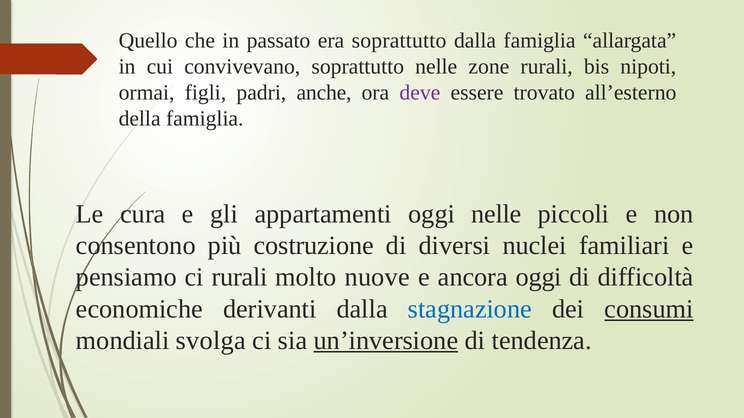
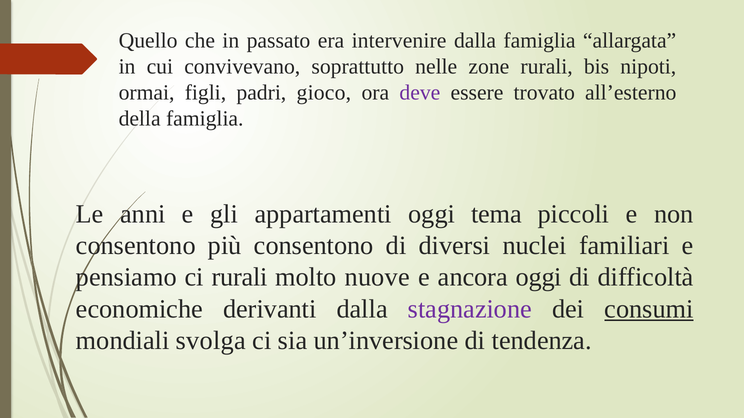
era soprattutto: soprattutto -> intervenire
anche: anche -> gioco
cura: cura -> anni
oggi nelle: nelle -> tema
più costruzione: costruzione -> consentono
stagnazione colour: blue -> purple
un’inversione underline: present -> none
